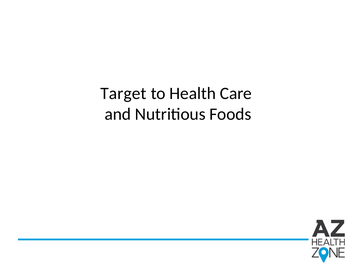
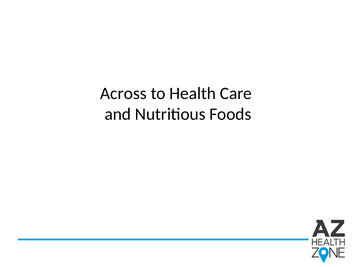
Target: Target -> Across
